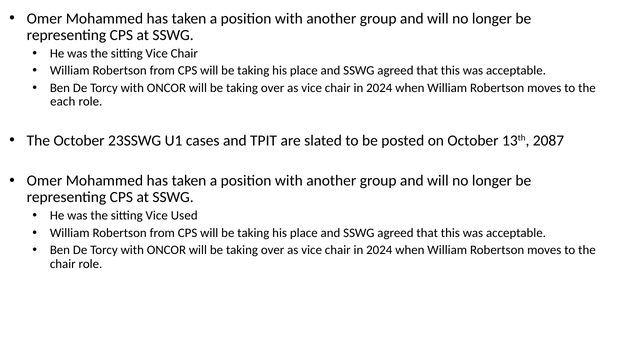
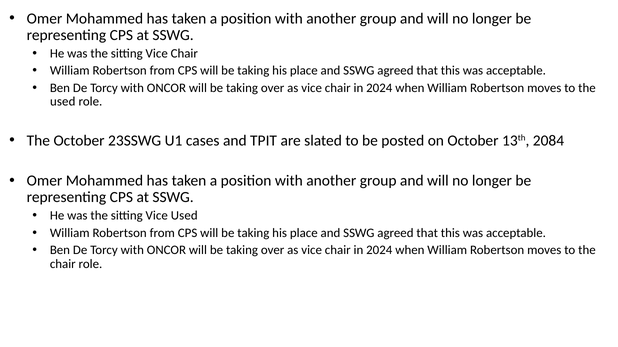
each at (63, 102): each -> used
2087: 2087 -> 2084
